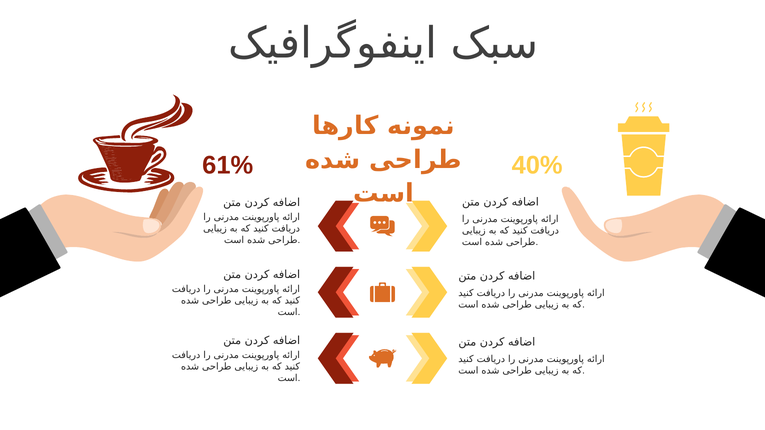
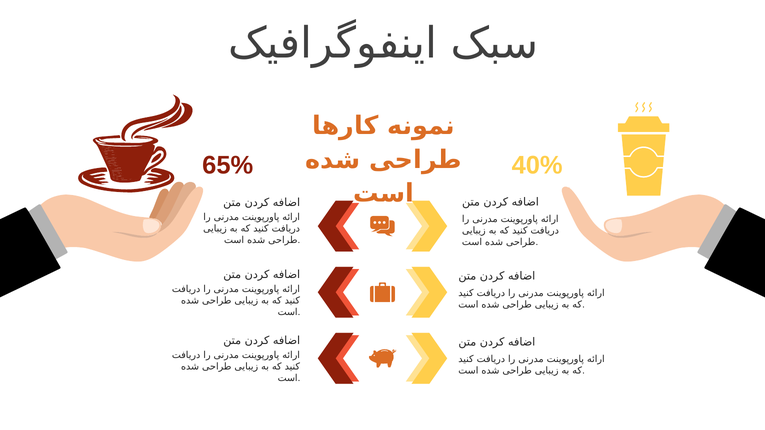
61%: 61% -> 65%
